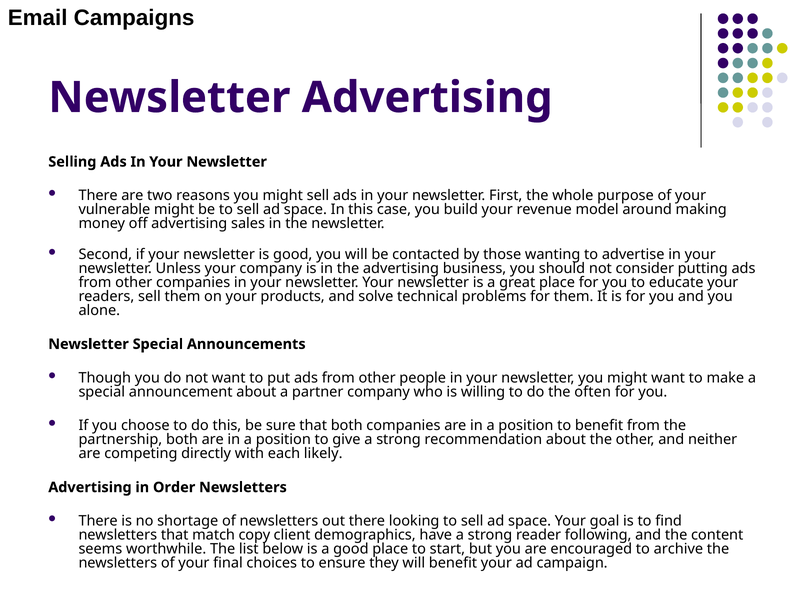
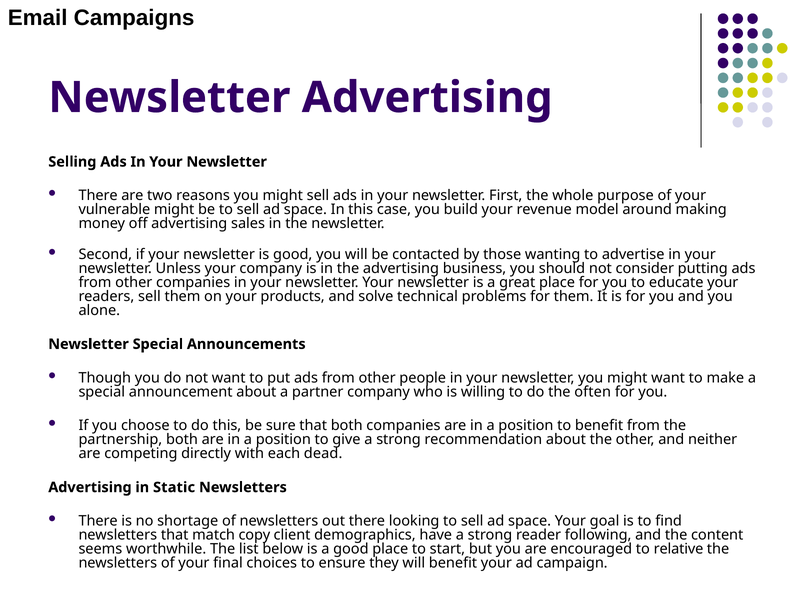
likely: likely -> dead
Order: Order -> Static
archive: archive -> relative
